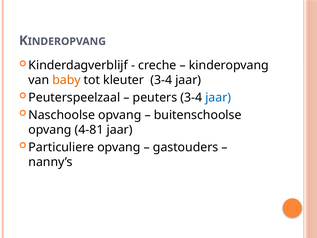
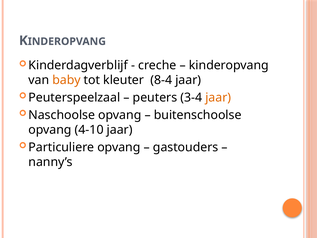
kleuter 3-4: 3-4 -> 8-4
jaar at (218, 97) colour: blue -> orange
4-81: 4-81 -> 4-10
